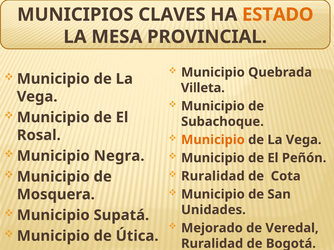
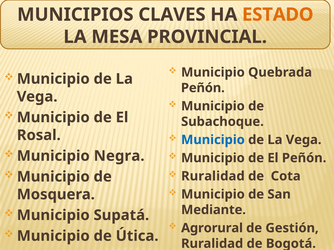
Villeta at (203, 88): Villeta -> Peñón
Municipio at (213, 140) colour: orange -> blue
Unidades: Unidades -> Mediante
Mejorado: Mejorado -> Agrorural
Veredal: Veredal -> Gestión
